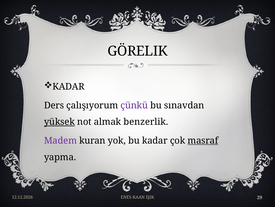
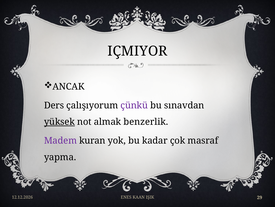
GÖRELIK: GÖRELIK -> IÇMIYOR
KADAR at (68, 86): KADAR -> ANCAK
masraf underline: present -> none
